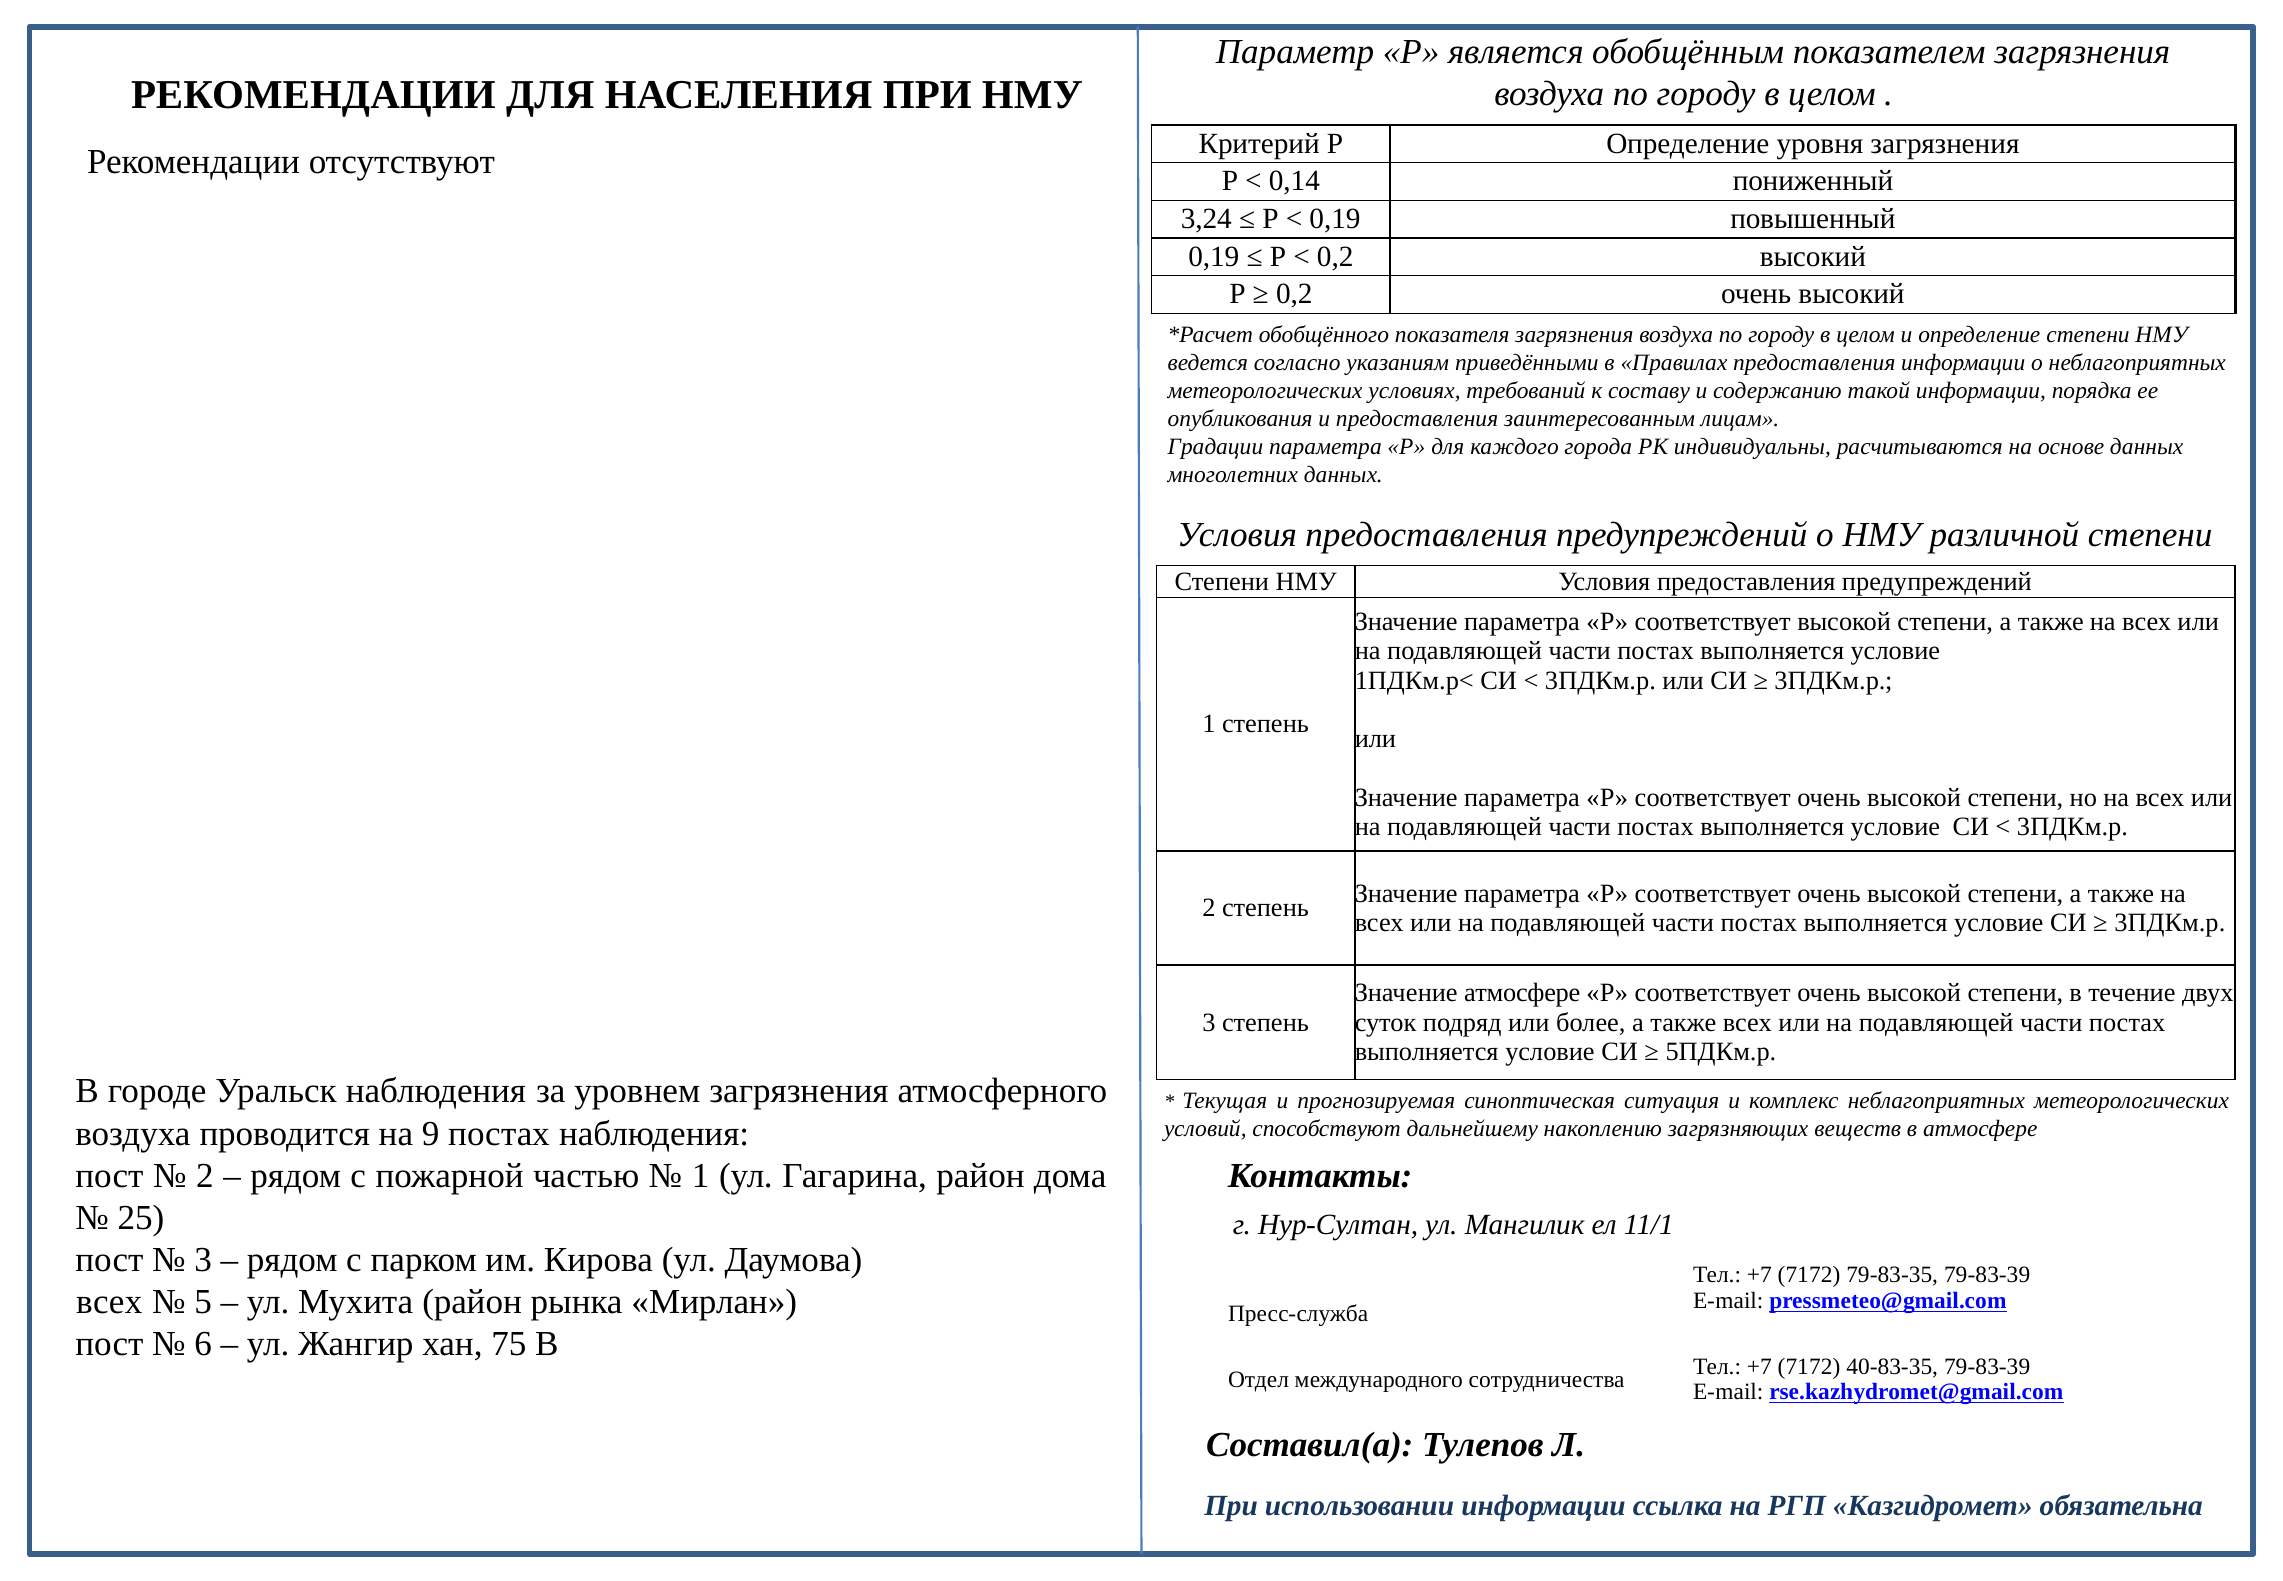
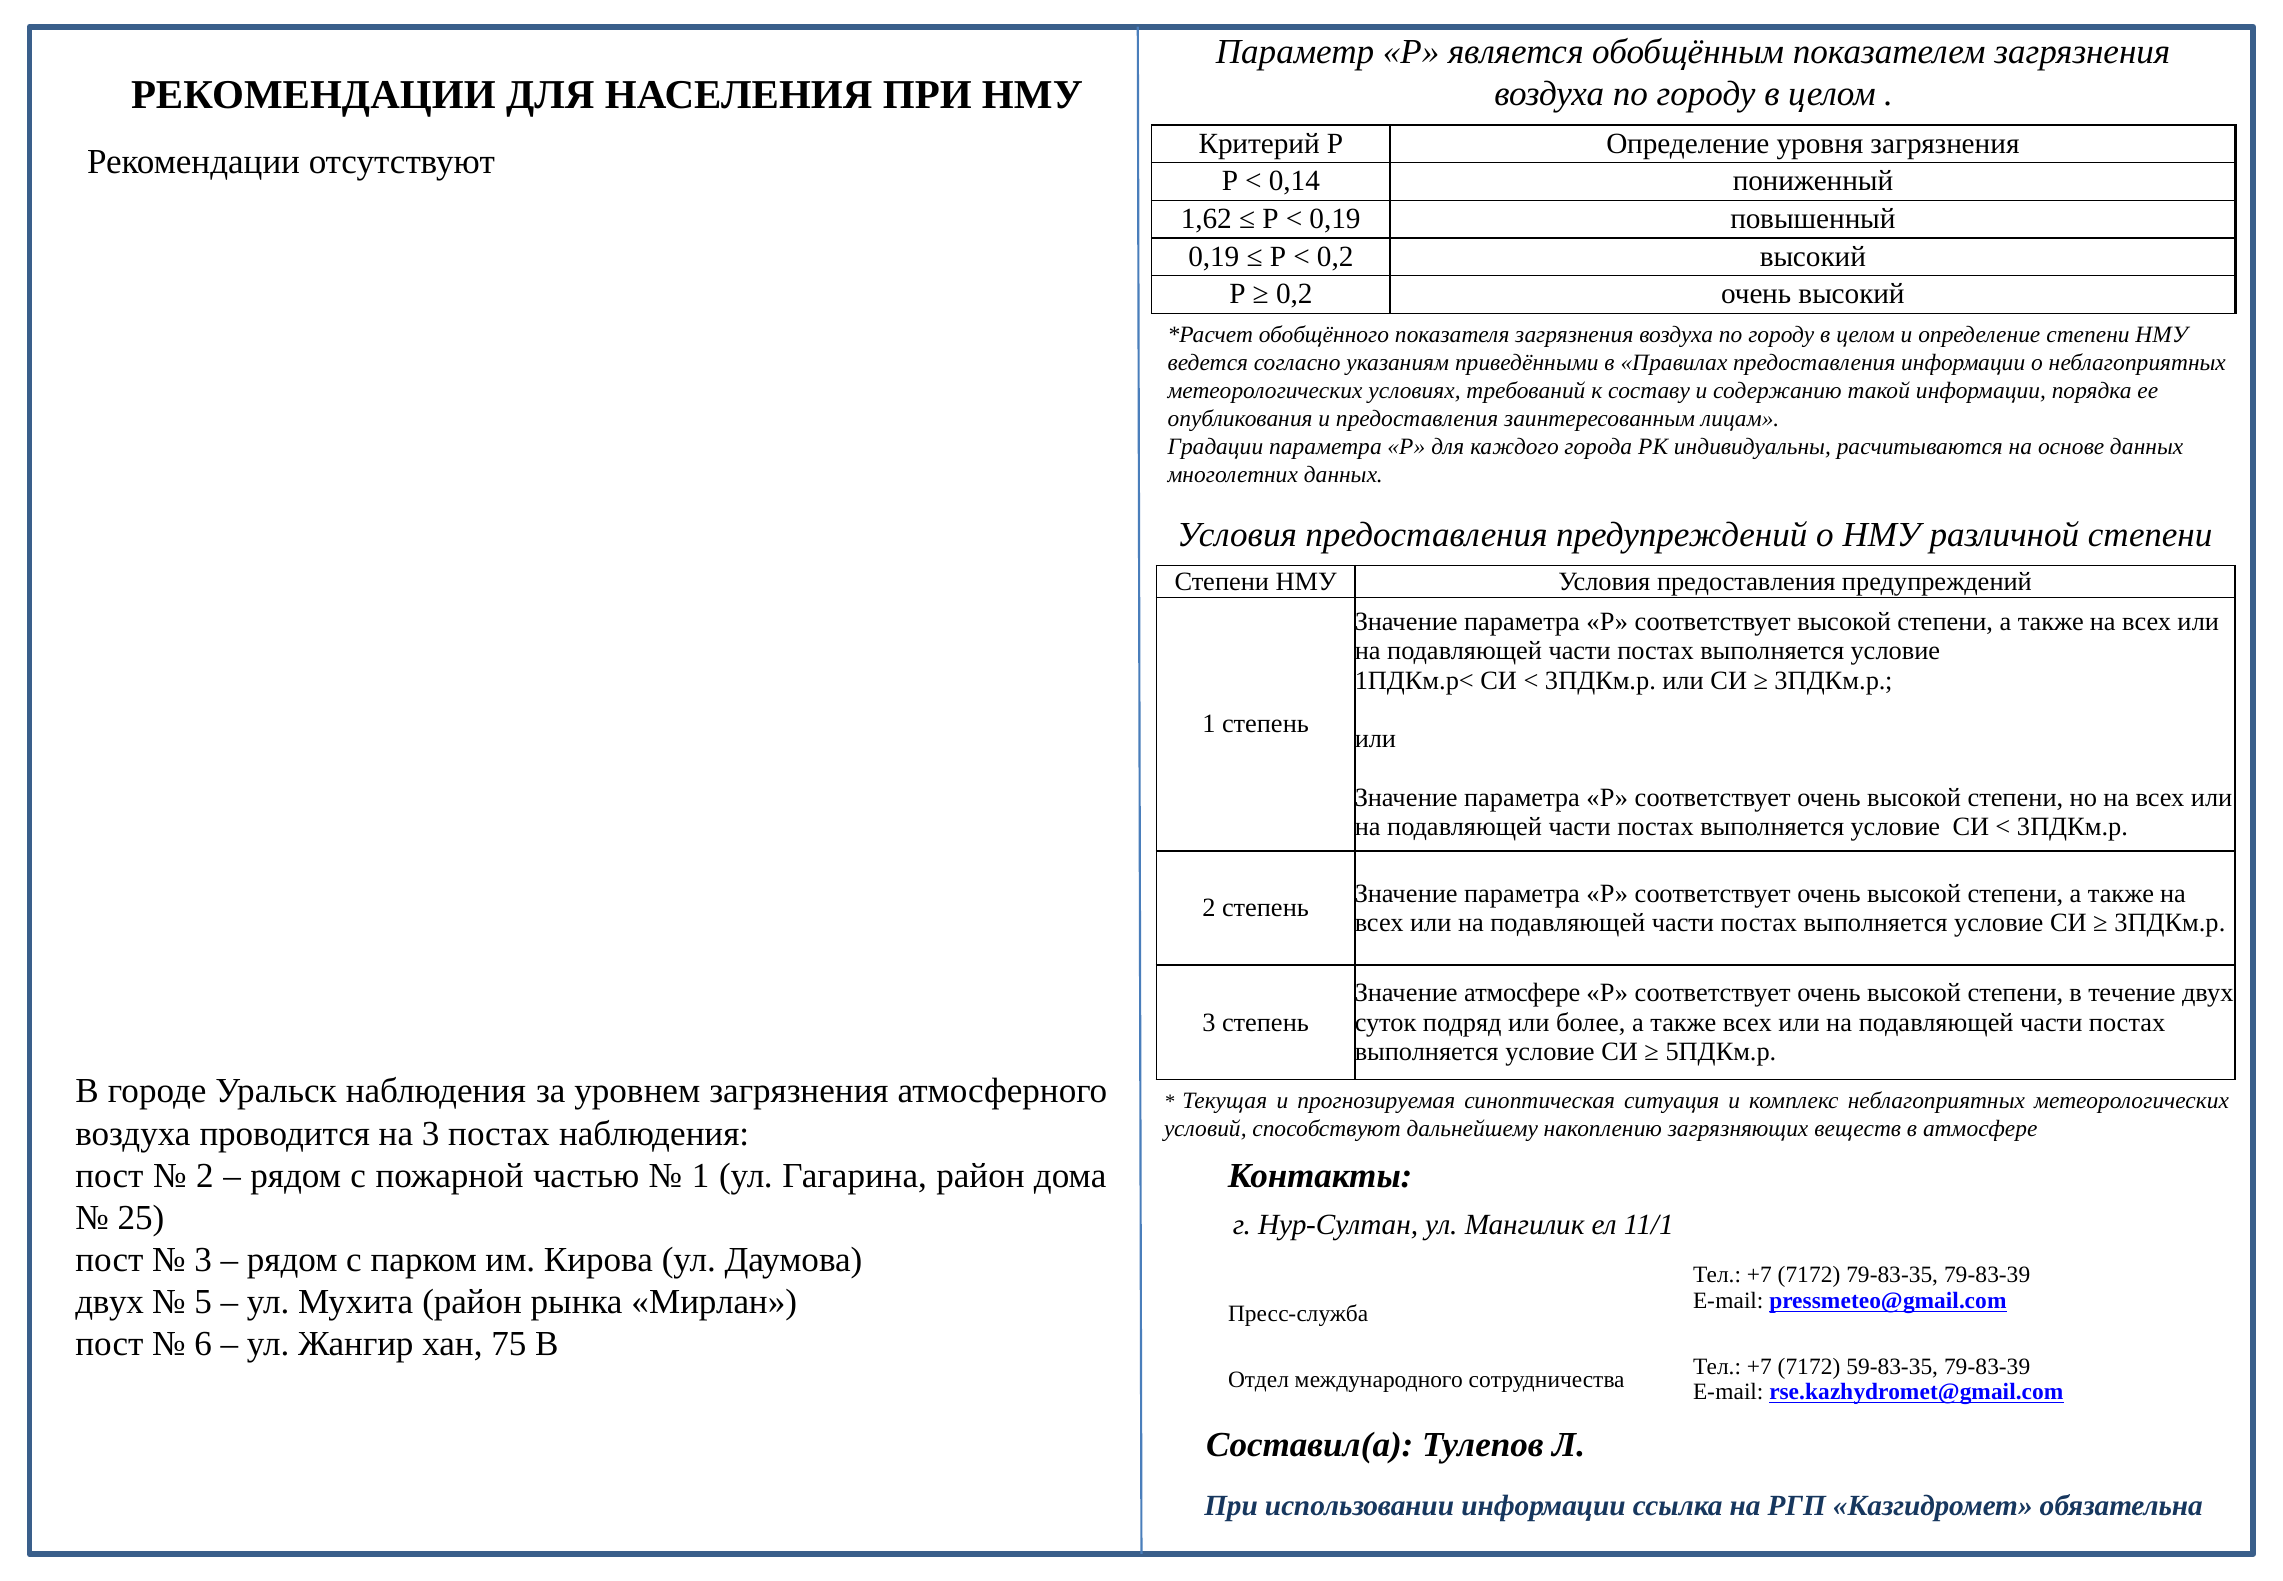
3,24: 3,24 -> 1,62
на 9: 9 -> 3
всех at (109, 1302): всех -> двух
40-83-35: 40-83-35 -> 59-83-35
